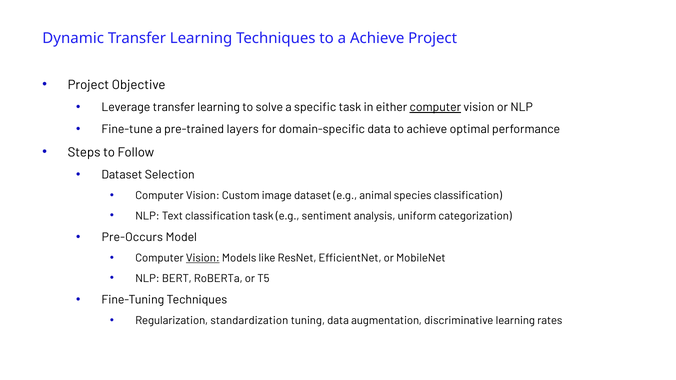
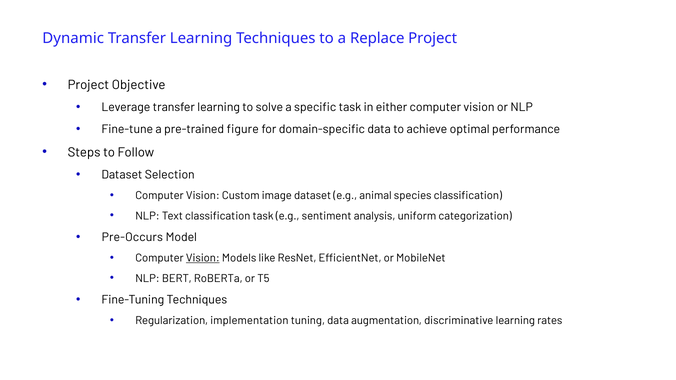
a Achieve: Achieve -> Replace
computer at (435, 107) underline: present -> none
layers: layers -> figure
standardization: standardization -> implementation
